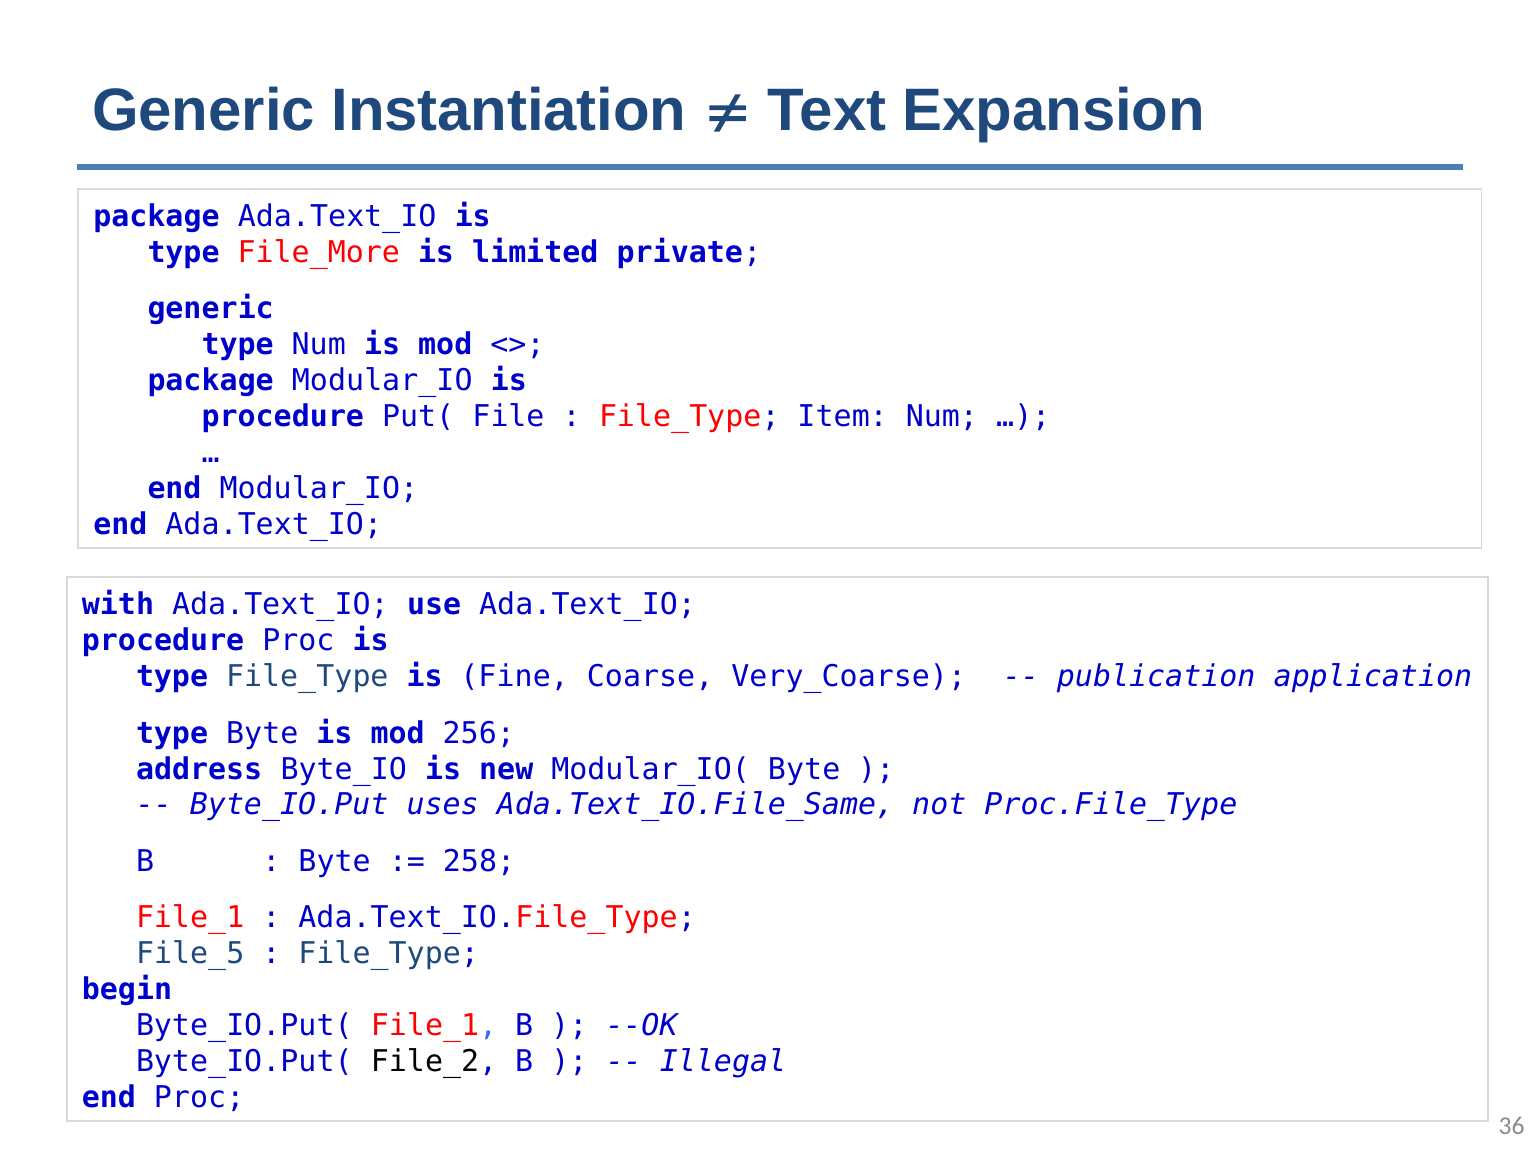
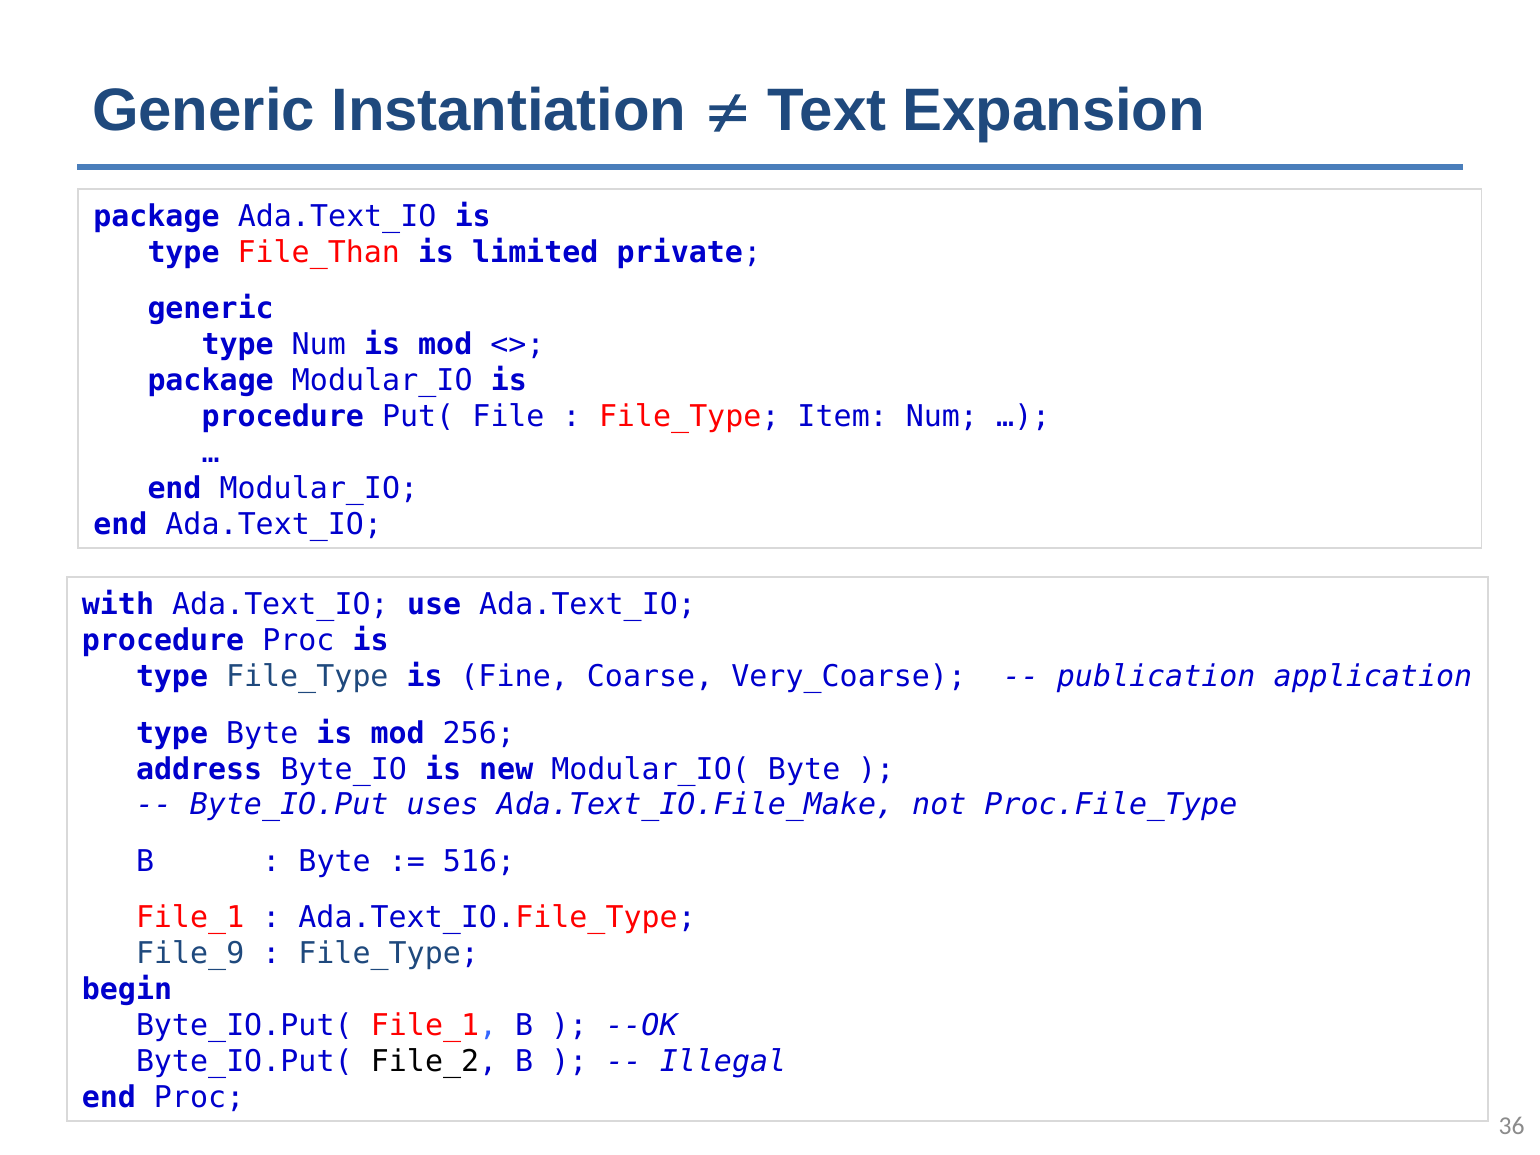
File_More: File_More -> File_Than
Ada.Text_IO.File_Same: Ada.Text_IO.File_Same -> Ada.Text_IO.File_Make
258: 258 -> 516
File_5: File_5 -> File_9
